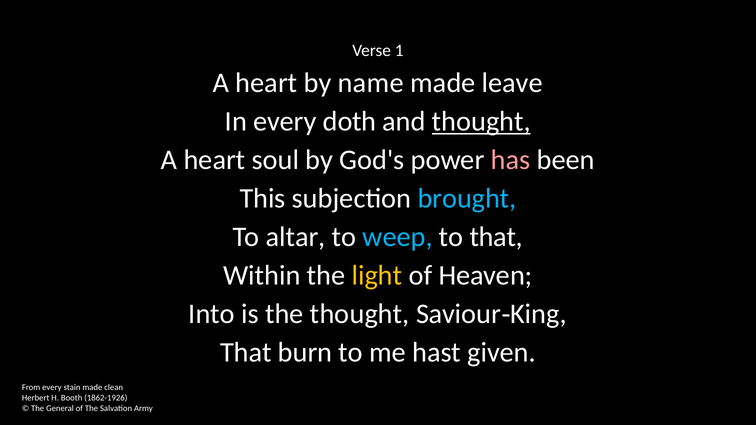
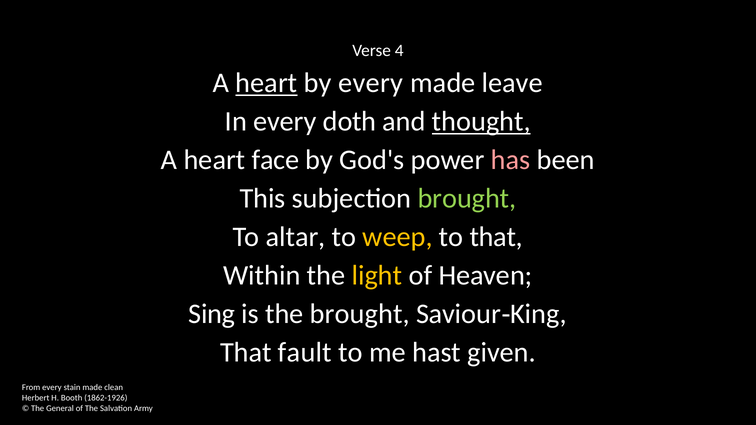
1: 1 -> 4
heart at (266, 83) underline: none -> present
by name: name -> every
soul: soul -> face
brought at (467, 199) colour: light blue -> light green
weep colour: light blue -> yellow
Into: Into -> Sing
the thought: thought -> brought
burn: burn -> fault
